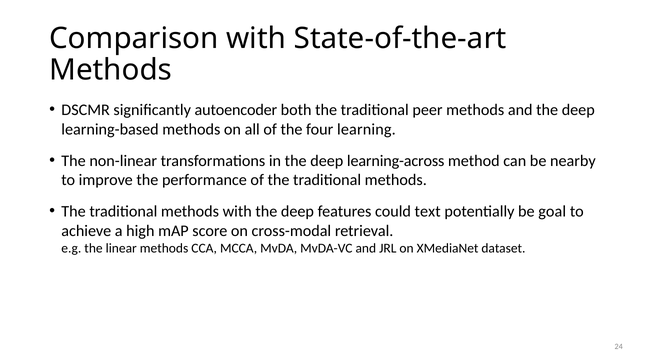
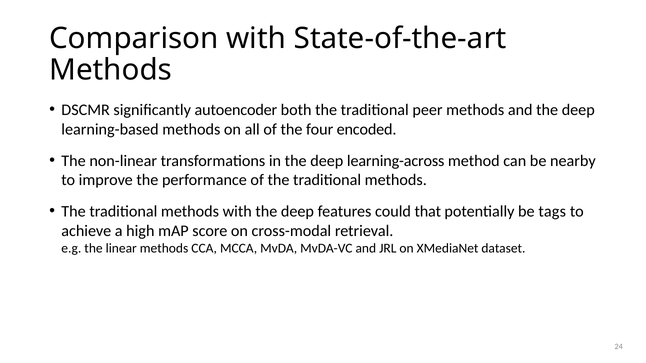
learning: learning -> encoded
text: text -> that
goal: goal -> tags
